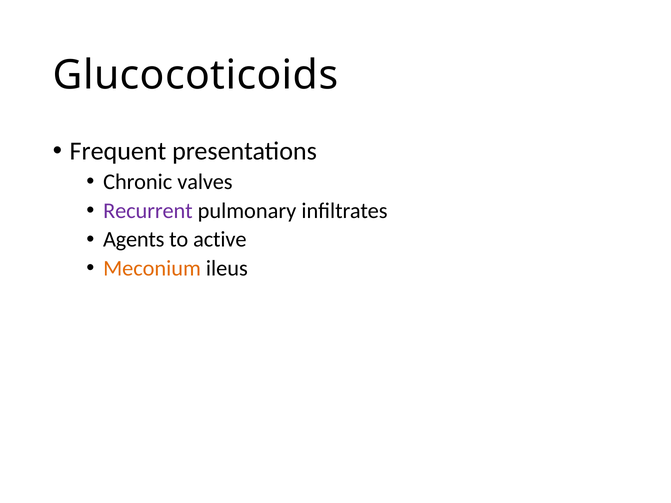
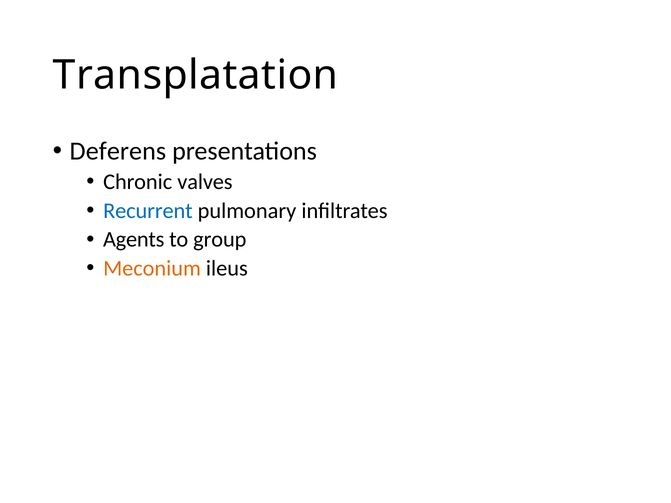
Glucocoticoids: Glucocoticoids -> Transplatation
Frequent: Frequent -> Deferens
Recurrent colour: purple -> blue
active: active -> group
